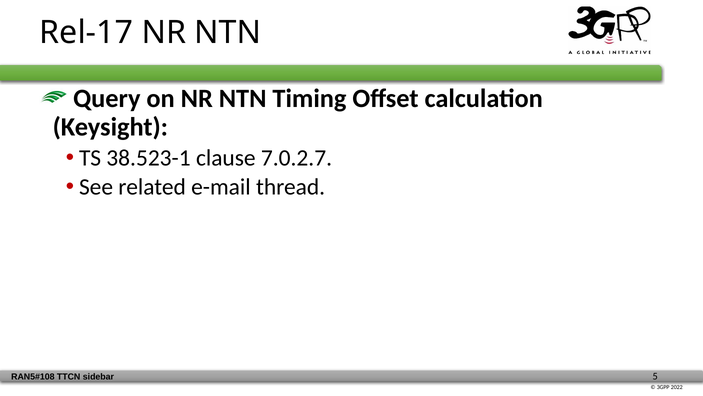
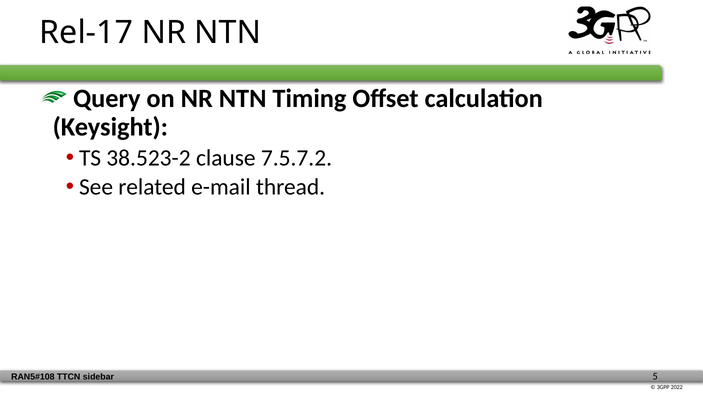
38.523-1: 38.523-1 -> 38.523-2
7.0.2.7: 7.0.2.7 -> 7.5.7.2
